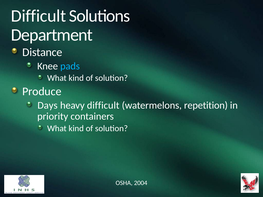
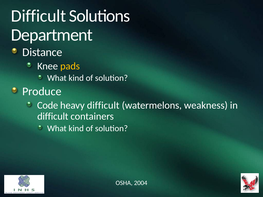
pads colour: light blue -> yellow
Days: Days -> Code
repetition: repetition -> weakness
priority at (53, 116): priority -> difficult
